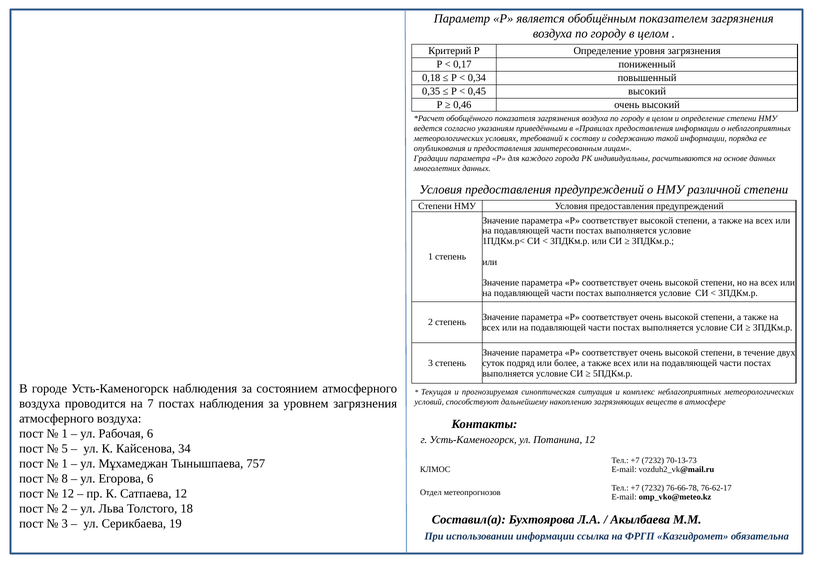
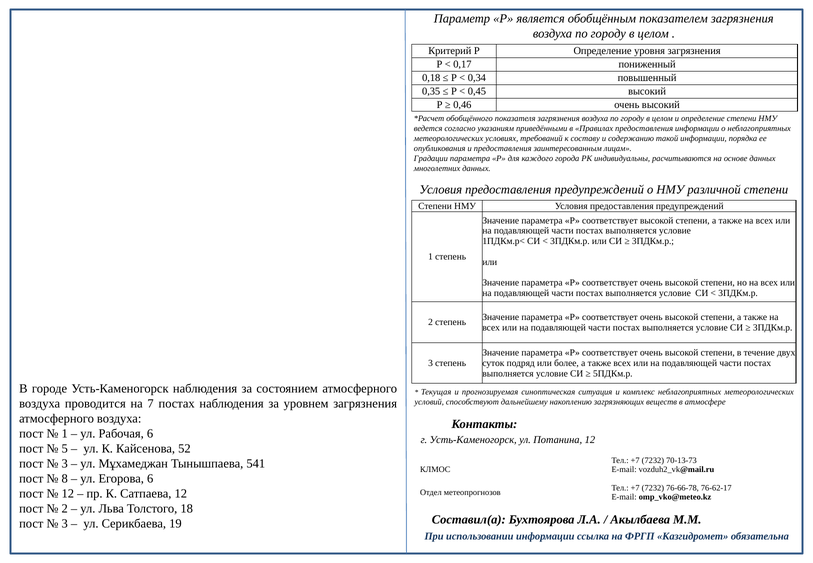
34: 34 -> 52
1 at (65, 464): 1 -> 3
757: 757 -> 541
